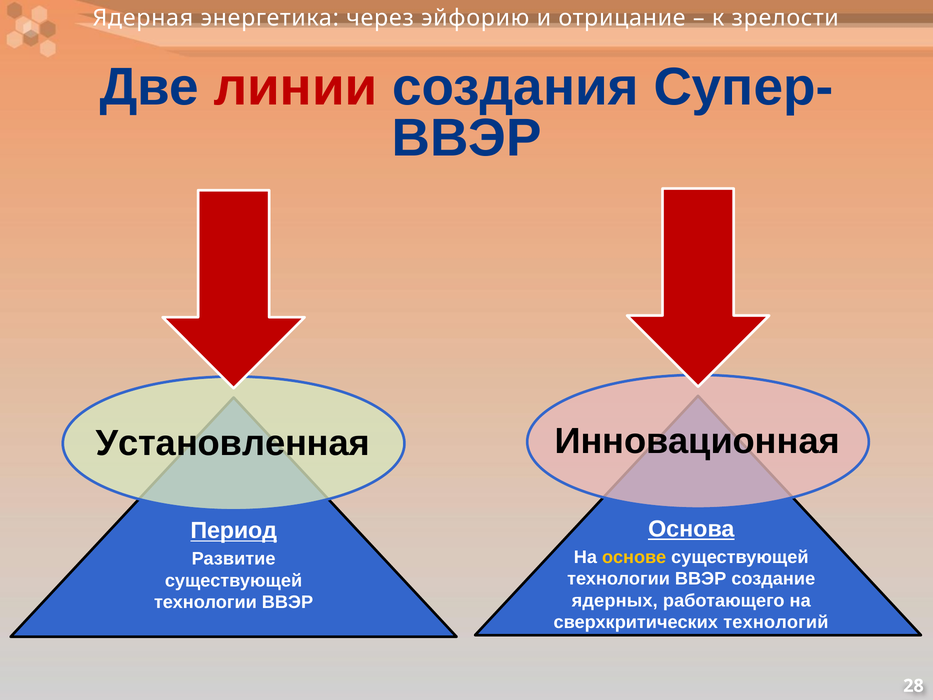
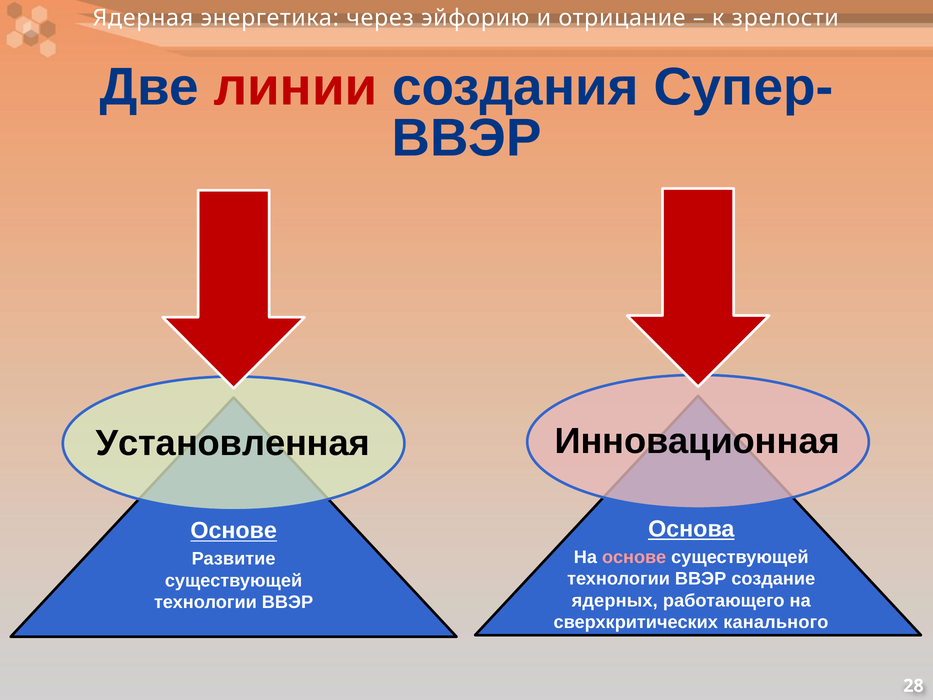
Период at (234, 530): Период -> Основе
основе at (634, 557) colour: yellow -> pink
технологий: технологий -> канального
